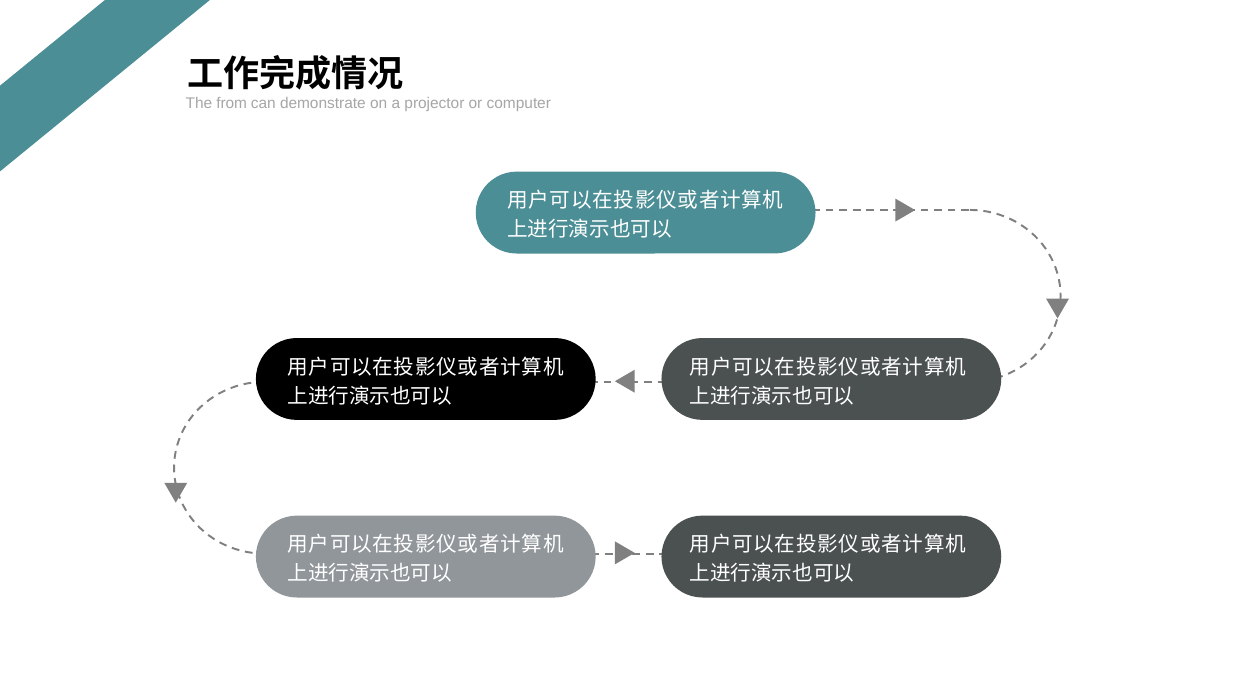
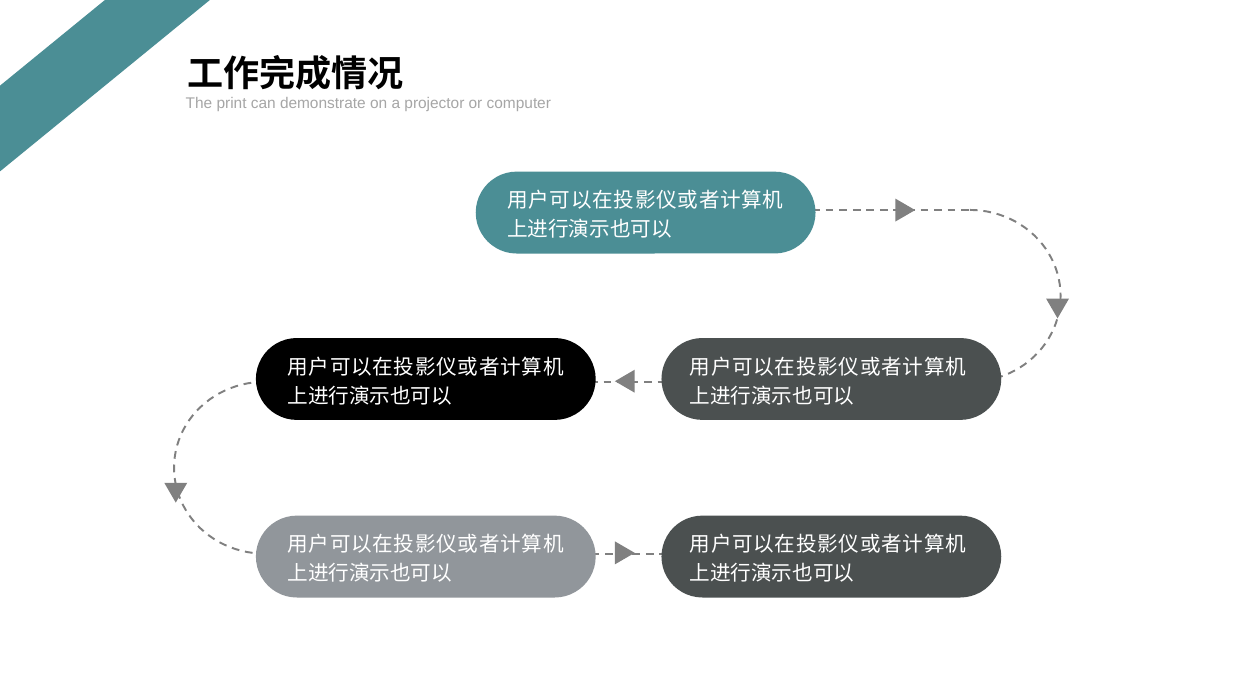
from: from -> print
